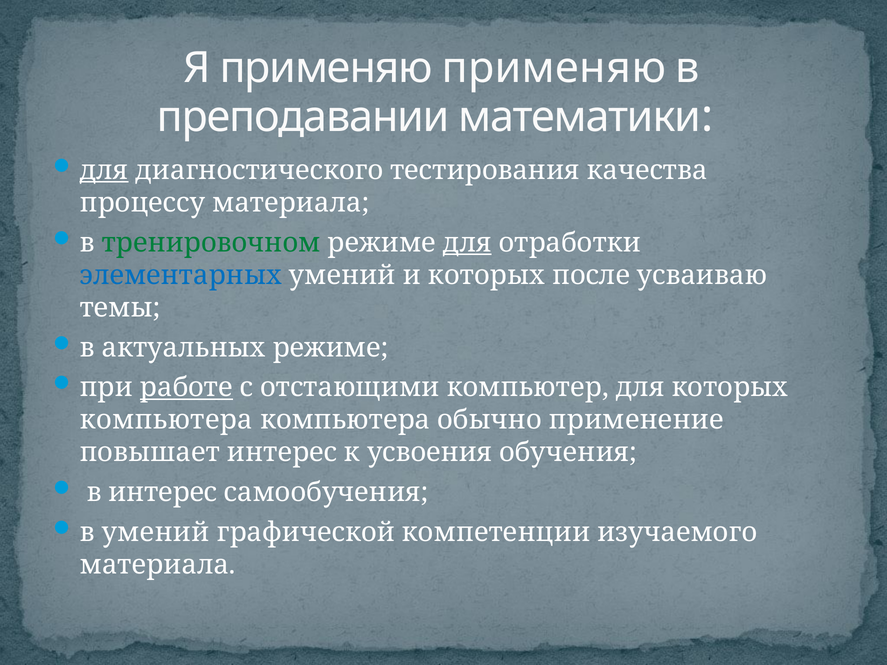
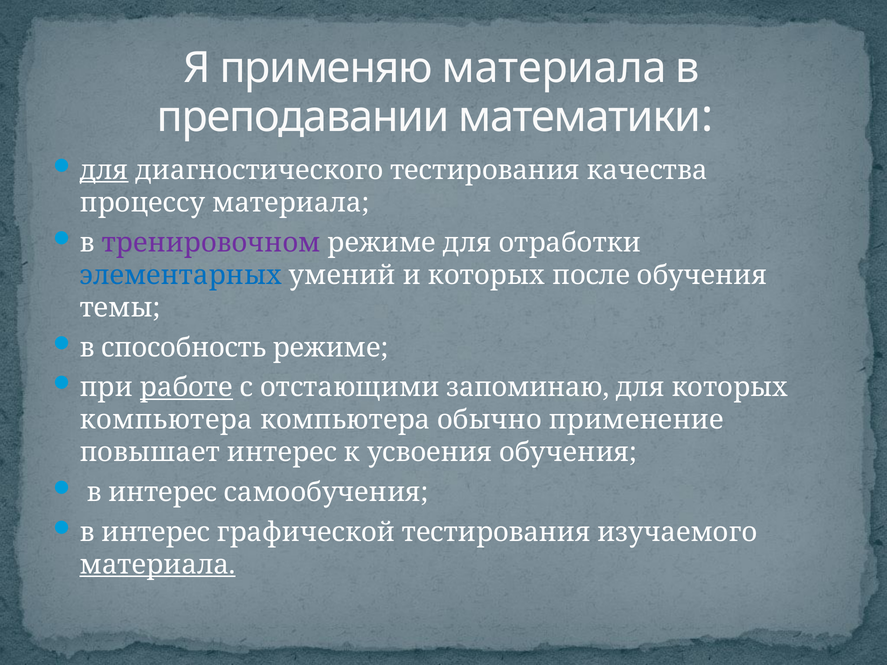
применяю применяю: применяю -> материала
тренировочном colour: green -> purple
для at (467, 243) underline: present -> none
после усваиваю: усваиваю -> обучения
актуальных: актуальных -> способность
компьютер: компьютер -> запоминаю
умений at (156, 532): умений -> интерес
графической компетенции: компетенции -> тестирования
материала at (158, 565) underline: none -> present
